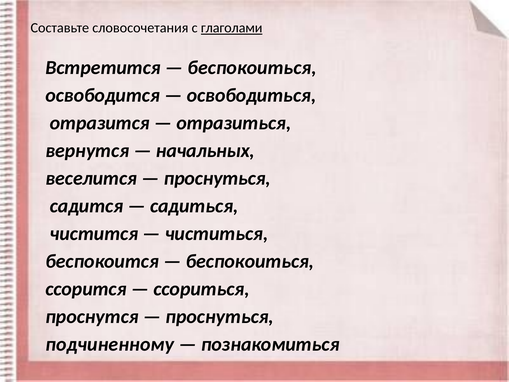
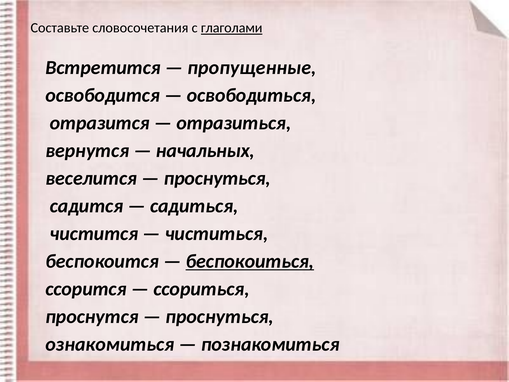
беспокоиться at (252, 67): беспокоиться -> пропущенные
беспокоиться at (250, 261) underline: none -> present
подчиненному: подчиненному -> ознакомиться
